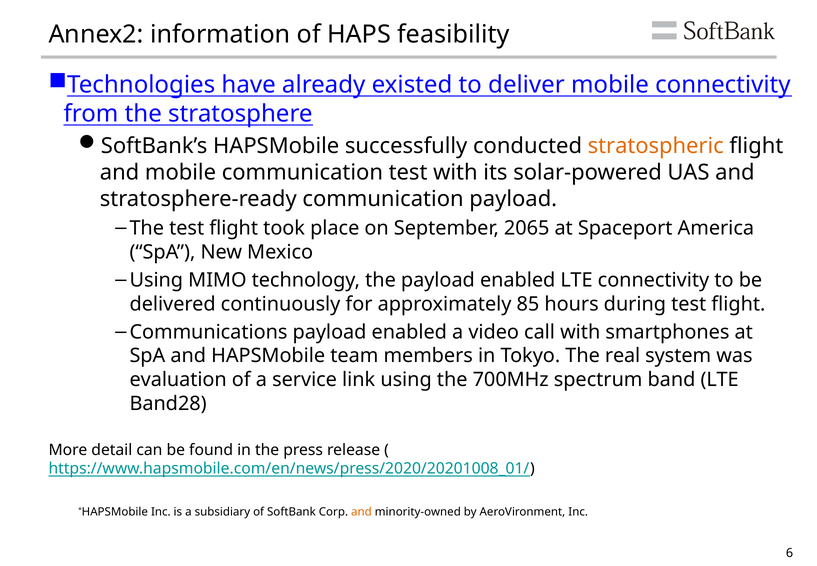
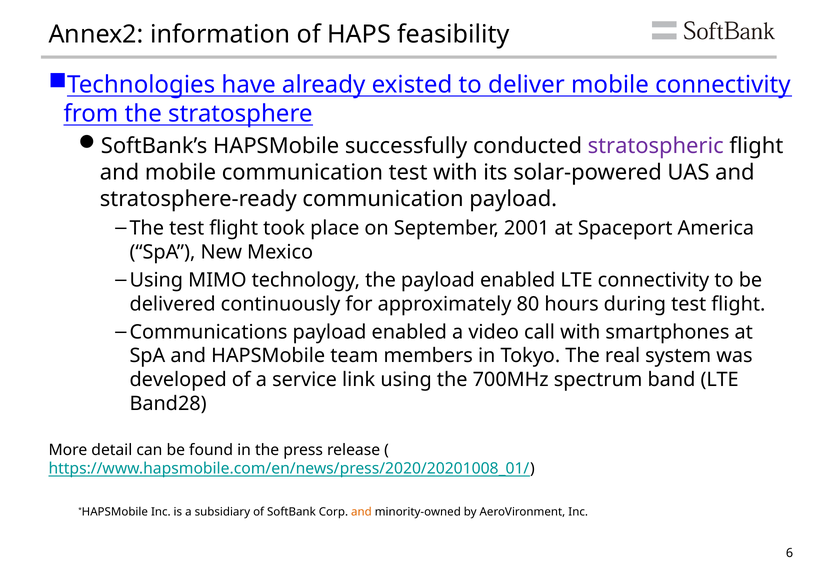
stratospheric colour: orange -> purple
2065: 2065 -> 2001
85: 85 -> 80
evaluation: evaluation -> developed
